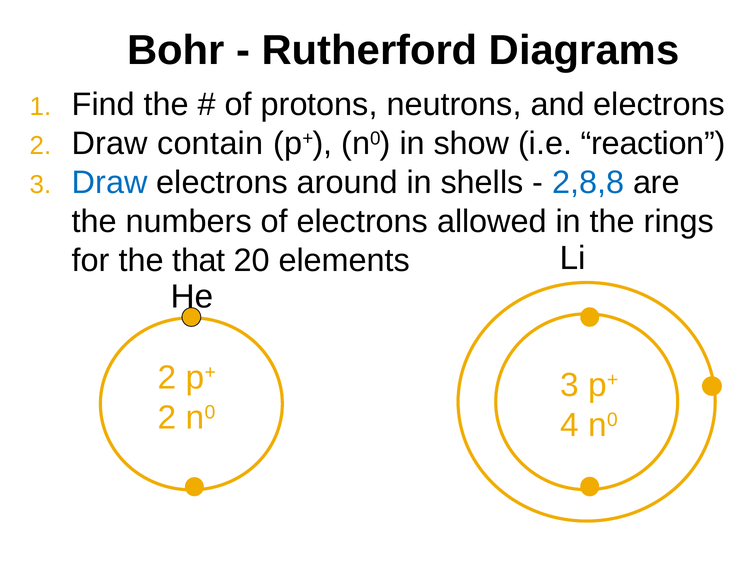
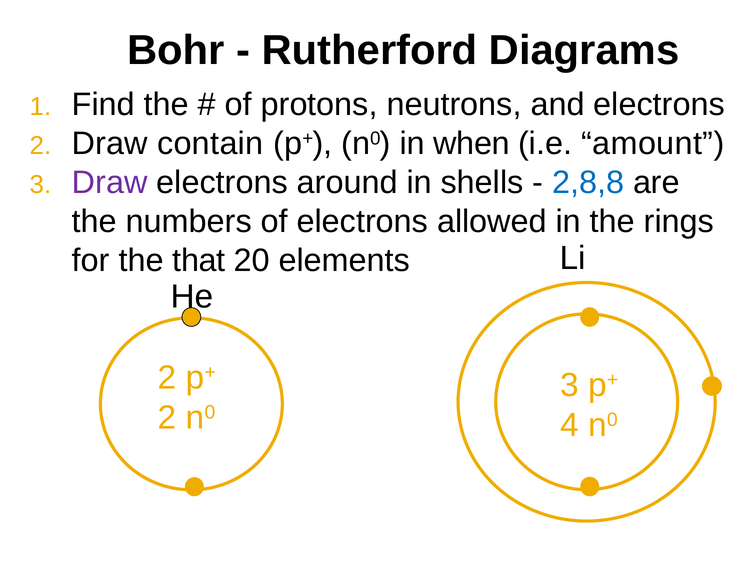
show: show -> when
reaction: reaction -> amount
Draw at (110, 182) colour: blue -> purple
